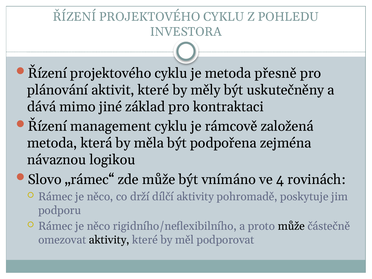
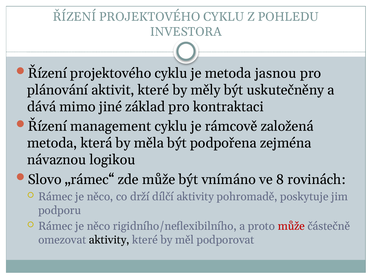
přesně: přesně -> jasnou
4: 4 -> 8
může at (291, 226) colour: black -> red
